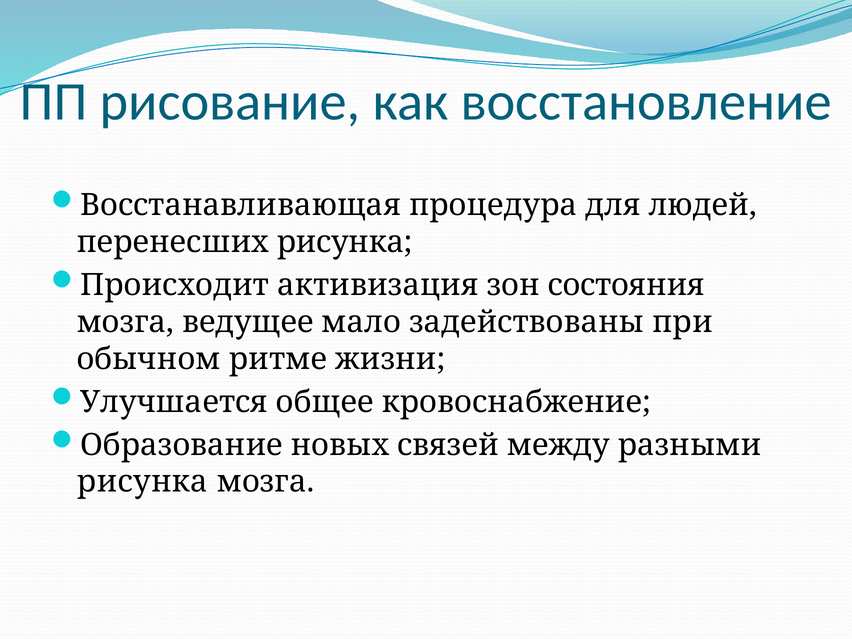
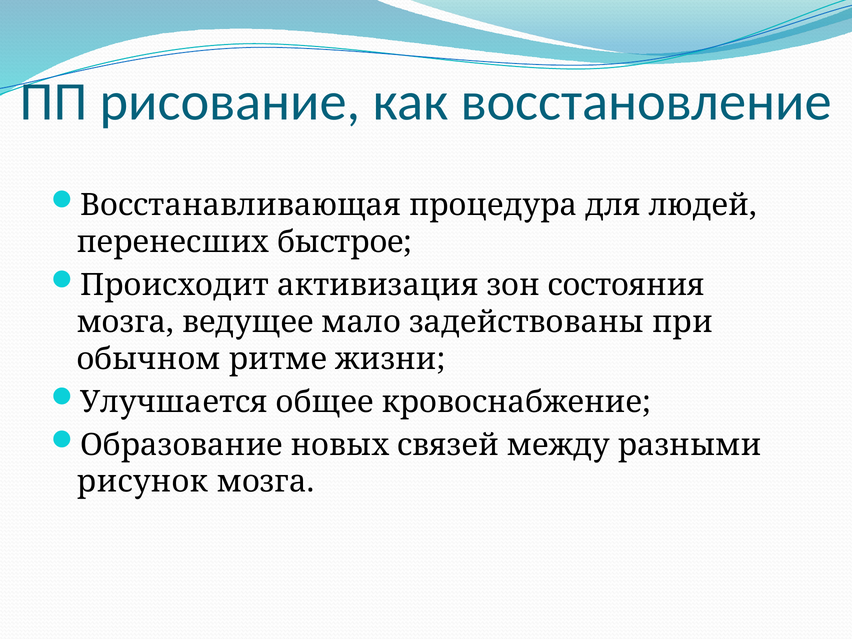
перенесших рисунка: рисунка -> быстрое
рисунка at (142, 482): рисунка -> рисунок
